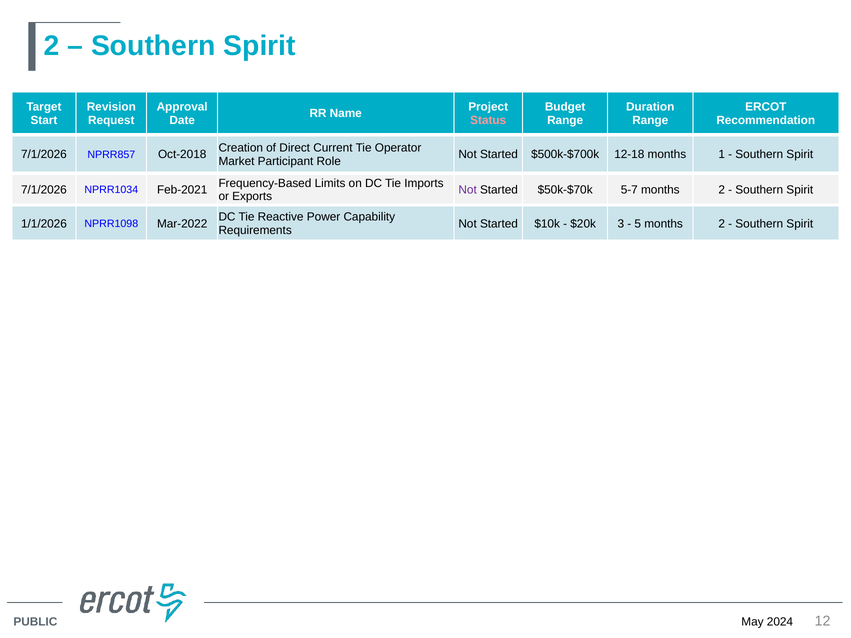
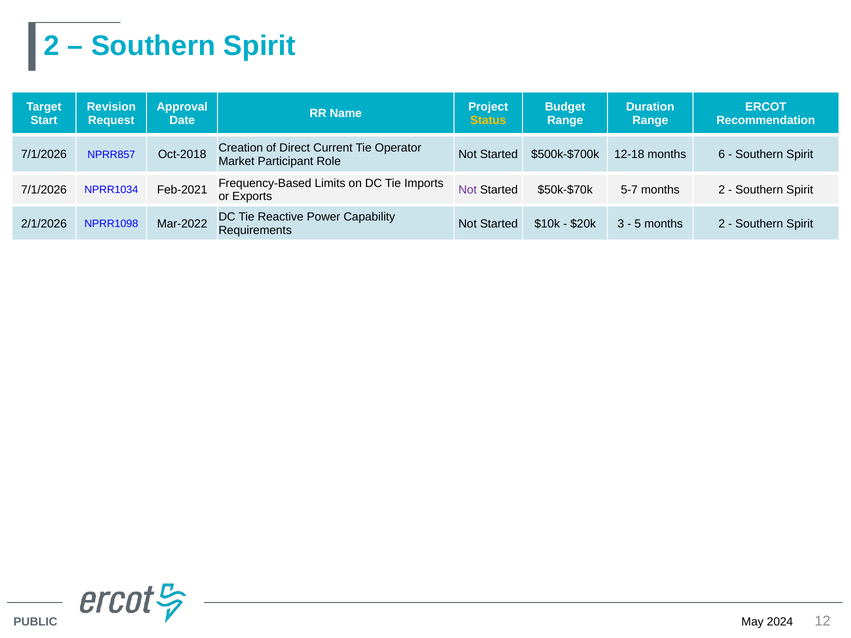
Status colour: pink -> yellow
1: 1 -> 6
1/1/2026: 1/1/2026 -> 2/1/2026
